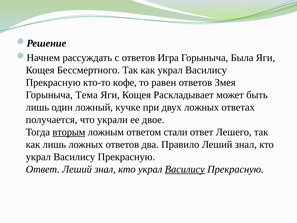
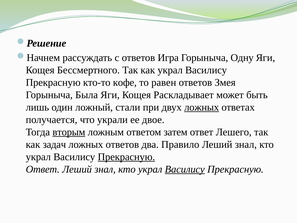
Была: Была -> Одну
Тема: Тема -> Была
кучке: кучке -> стали
ложных at (202, 107) underline: none -> present
стали: стали -> затем
как лишь: лишь -> задач
Прекрасную at (126, 157) underline: none -> present
